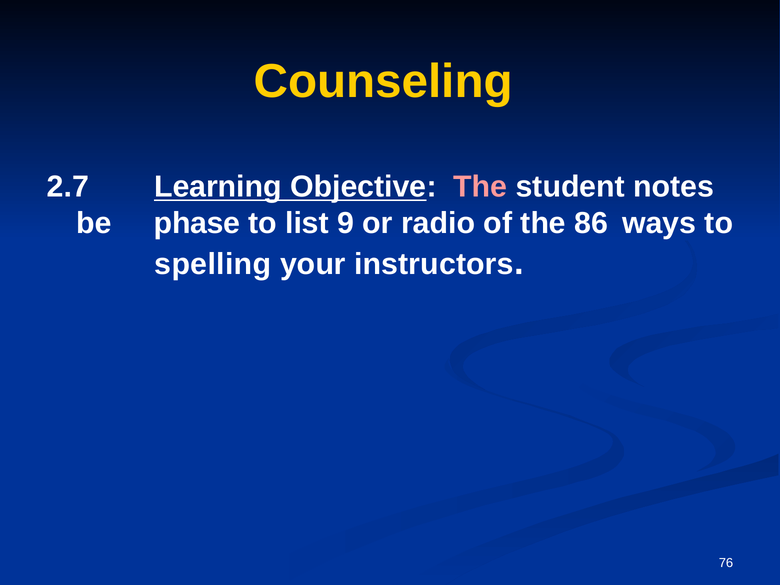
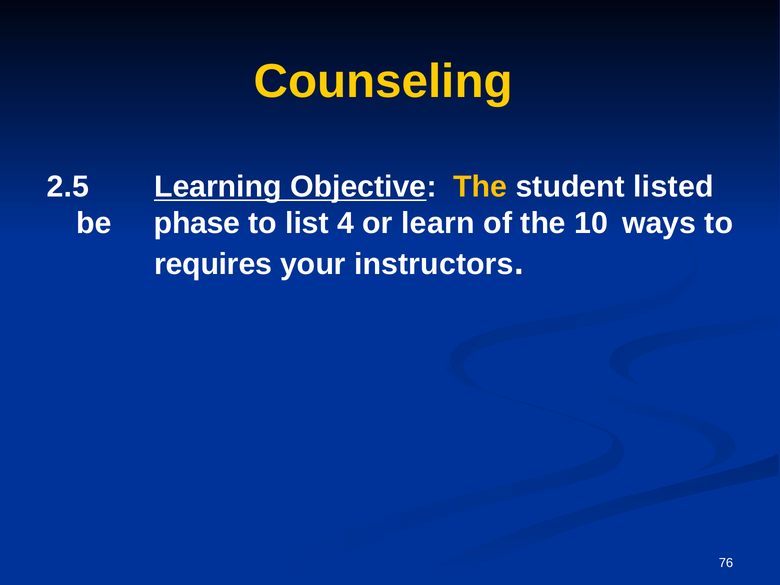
2.7: 2.7 -> 2.5
The at (480, 187) colour: pink -> yellow
notes: notes -> listed
9: 9 -> 4
radio: radio -> learn
86: 86 -> 10
spelling: spelling -> requires
